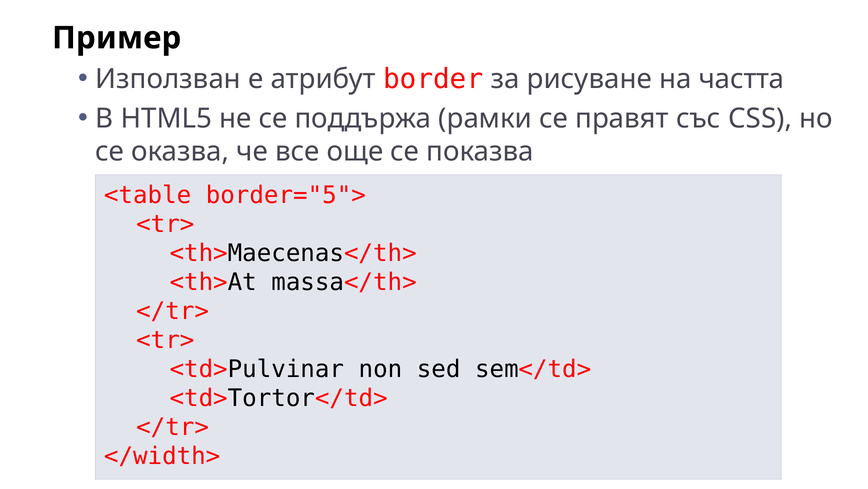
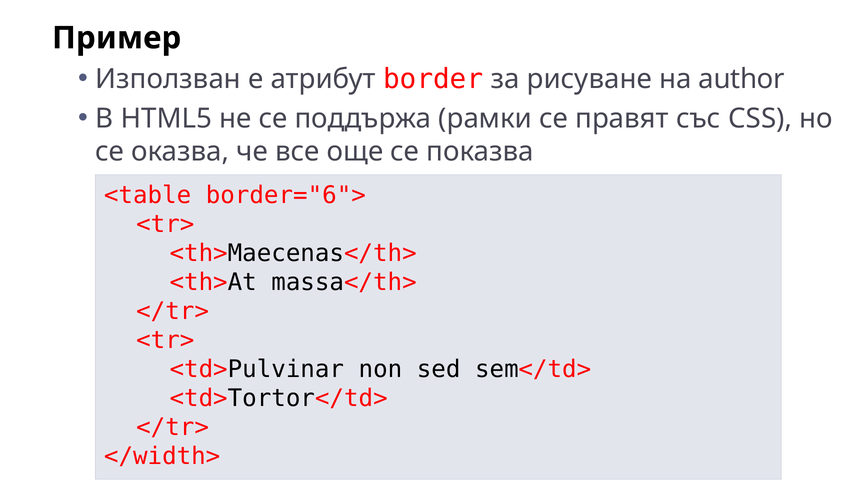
частта: частта -> author
border="5">: border="5"> -> border="6">
